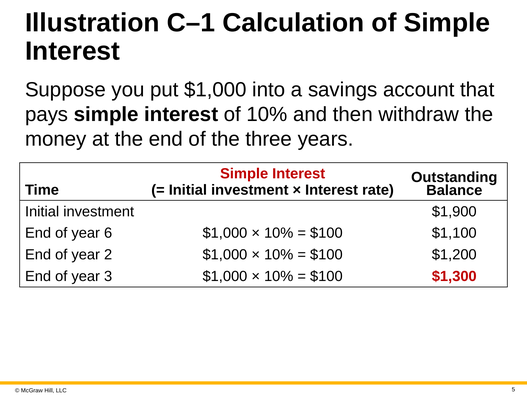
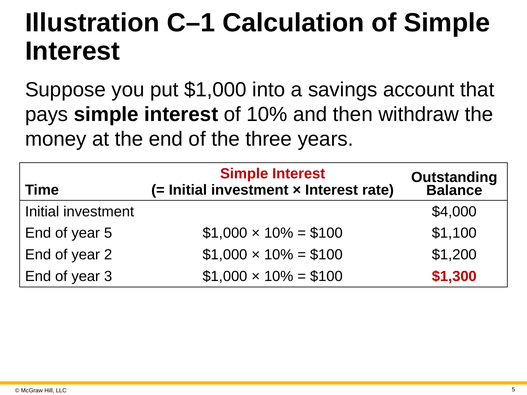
$1,900: $1,900 -> $4,000
year 6: 6 -> 5
